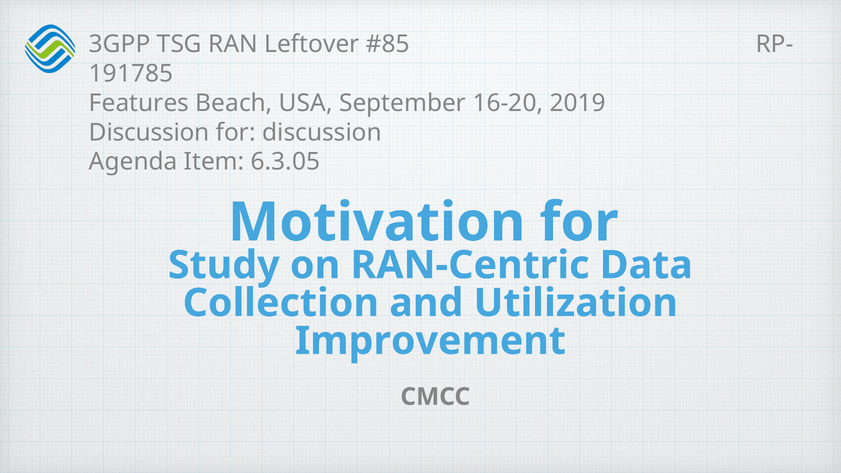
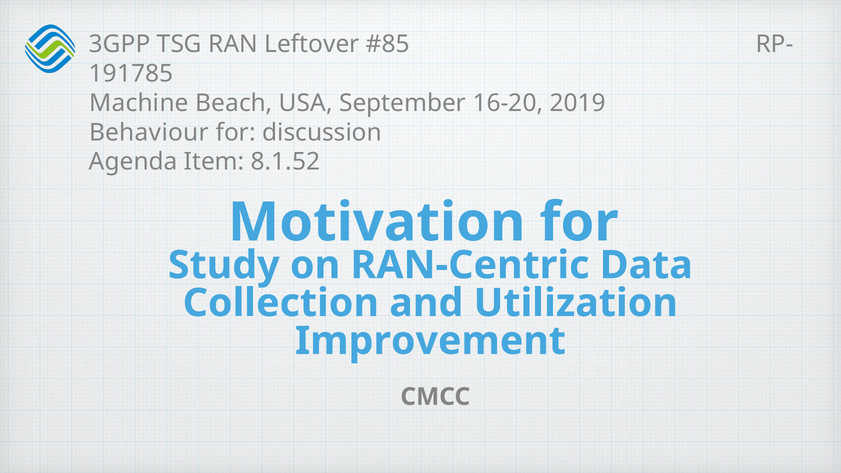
Features: Features -> Machine
Discussion at (149, 132): Discussion -> Behaviour
6.3.05: 6.3.05 -> 8.1.52
